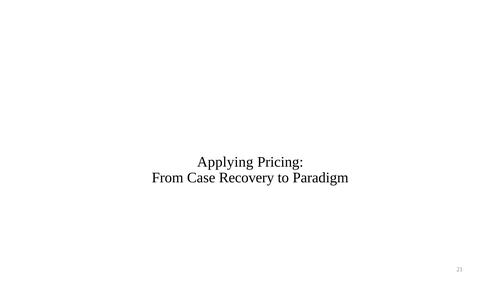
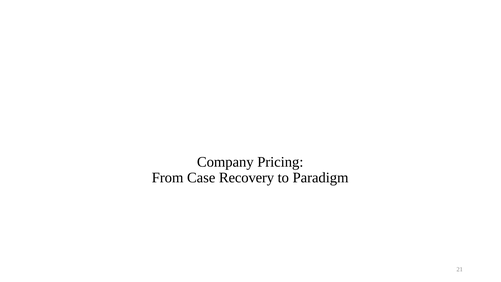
Applying: Applying -> Company
